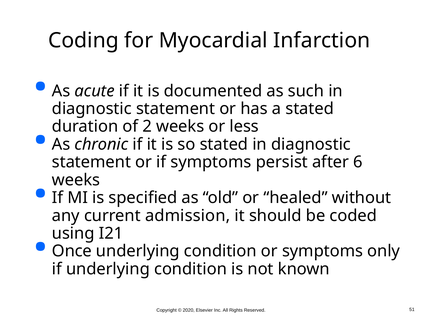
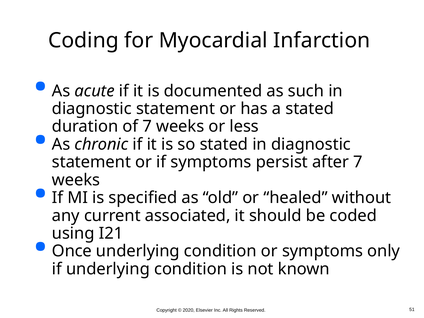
of 2: 2 -> 7
after 6: 6 -> 7
admission: admission -> associated
